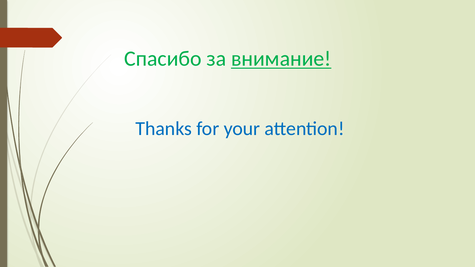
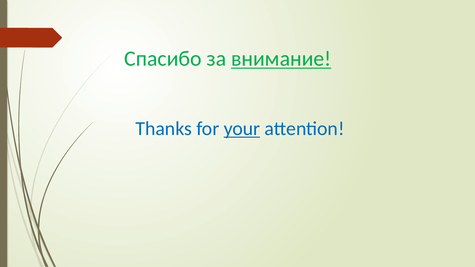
your underline: none -> present
